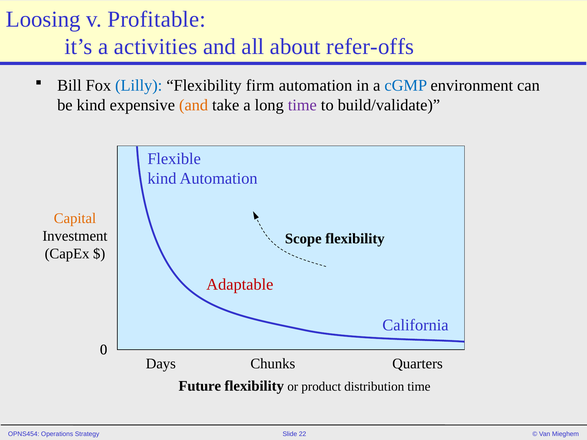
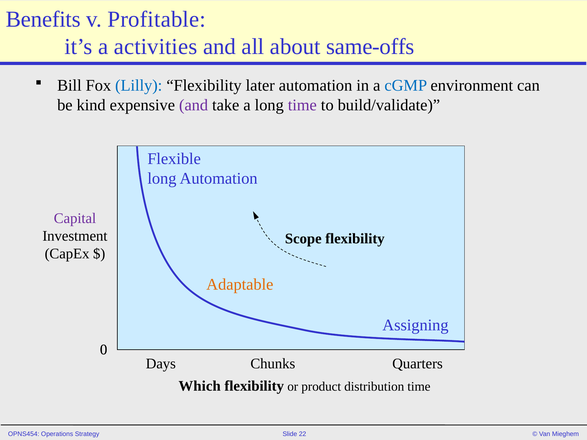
Loosing: Loosing -> Benefits
refer-offs: refer-offs -> same-offs
firm: firm -> later
and at (194, 105) colour: orange -> purple
kind at (162, 179): kind -> long
Capital colour: orange -> purple
Adaptable colour: red -> orange
California: California -> Assigning
Future: Future -> Which
